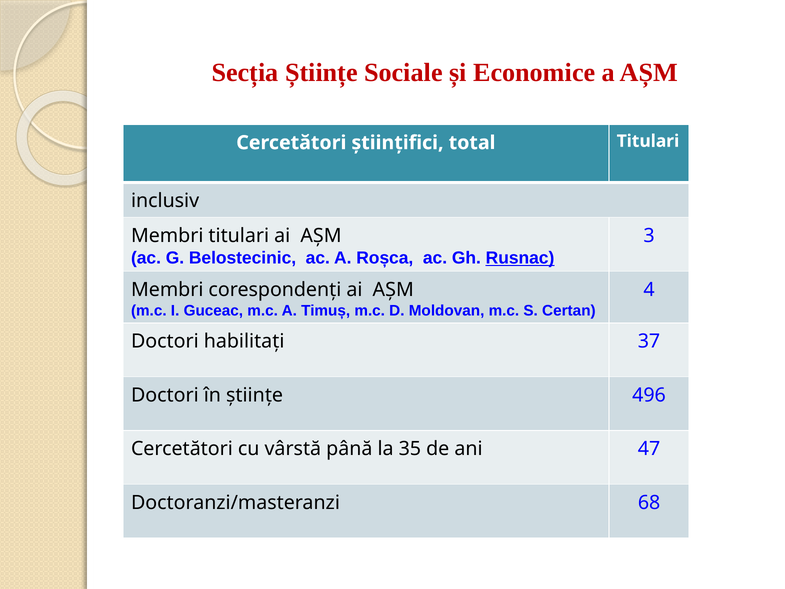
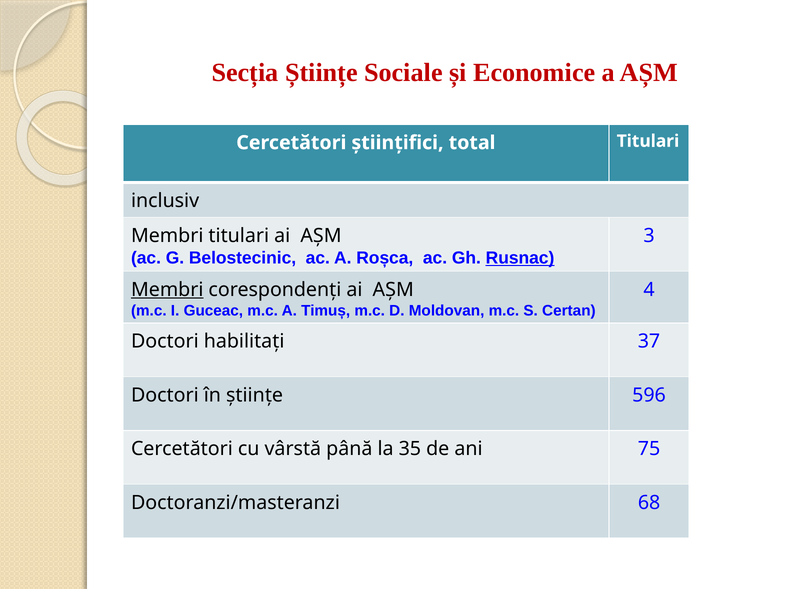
Membri at (167, 289) underline: none -> present
496: 496 -> 596
47: 47 -> 75
